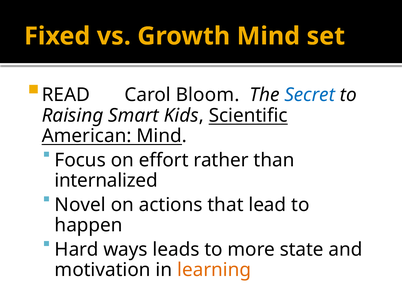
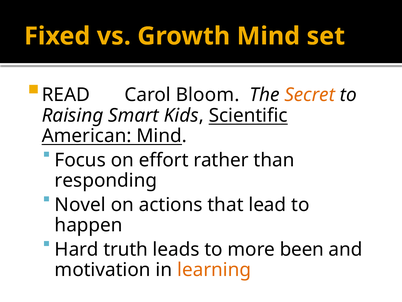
Secret colour: blue -> orange
internalized: internalized -> responding
ways: ways -> truth
state: state -> been
